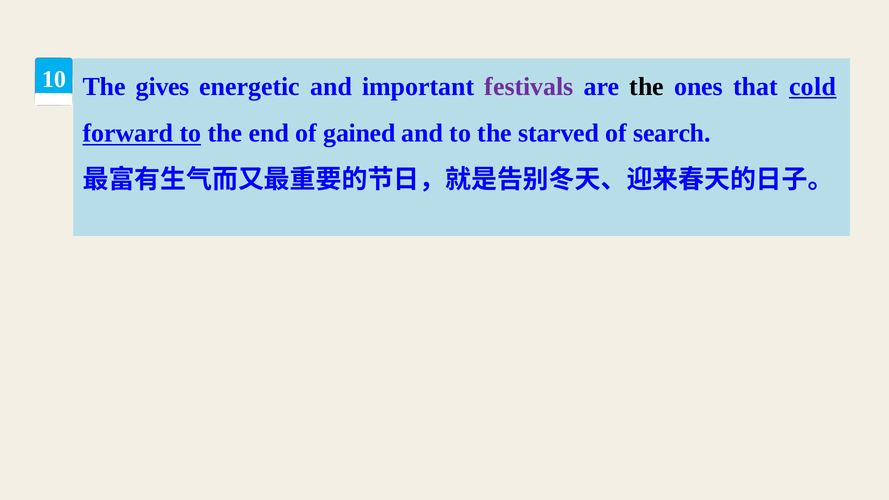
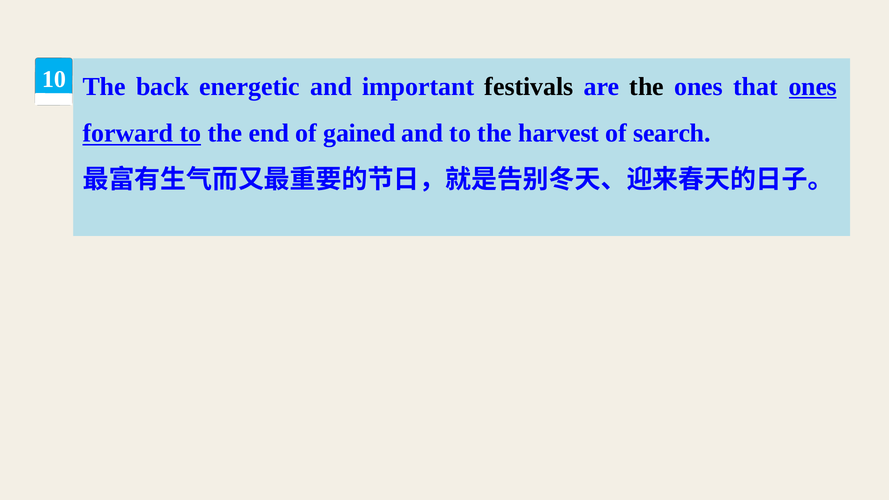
gives: gives -> back
festivals colour: purple -> black
that cold: cold -> ones
starved: starved -> harvest
